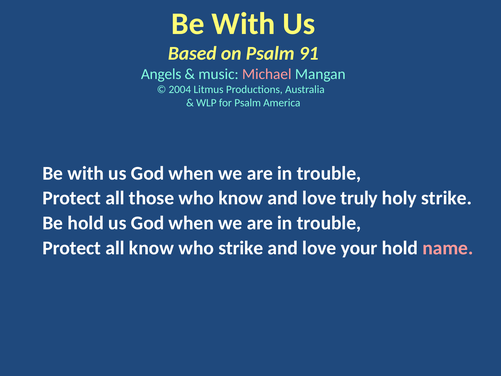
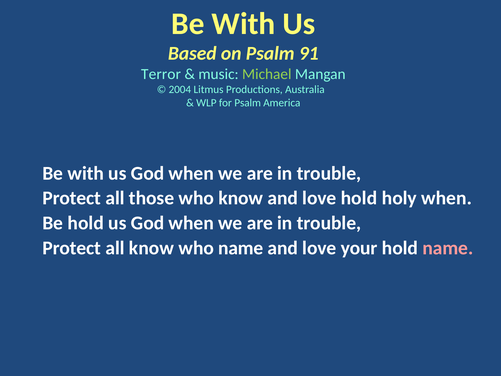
Angels: Angels -> Terror
Michael colour: pink -> light green
love truly: truly -> hold
holy strike: strike -> when
who strike: strike -> name
